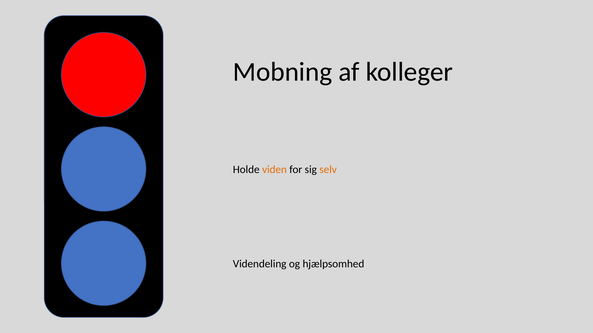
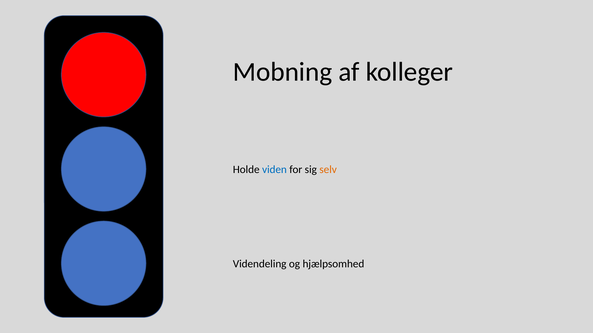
viden colour: orange -> blue
